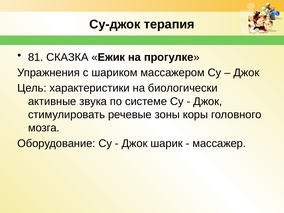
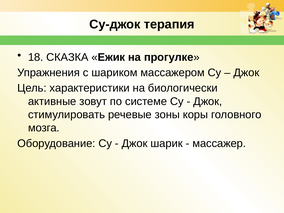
81: 81 -> 18
звука: звука -> зовут
